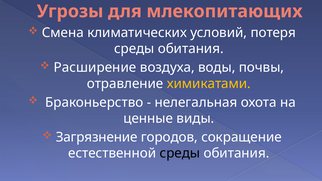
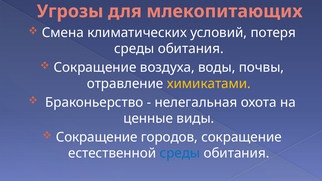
Расширение at (95, 68): Расширение -> Сокращение
Загрязнение at (97, 137): Загрязнение -> Сокращение
среды at (180, 153) colour: black -> blue
